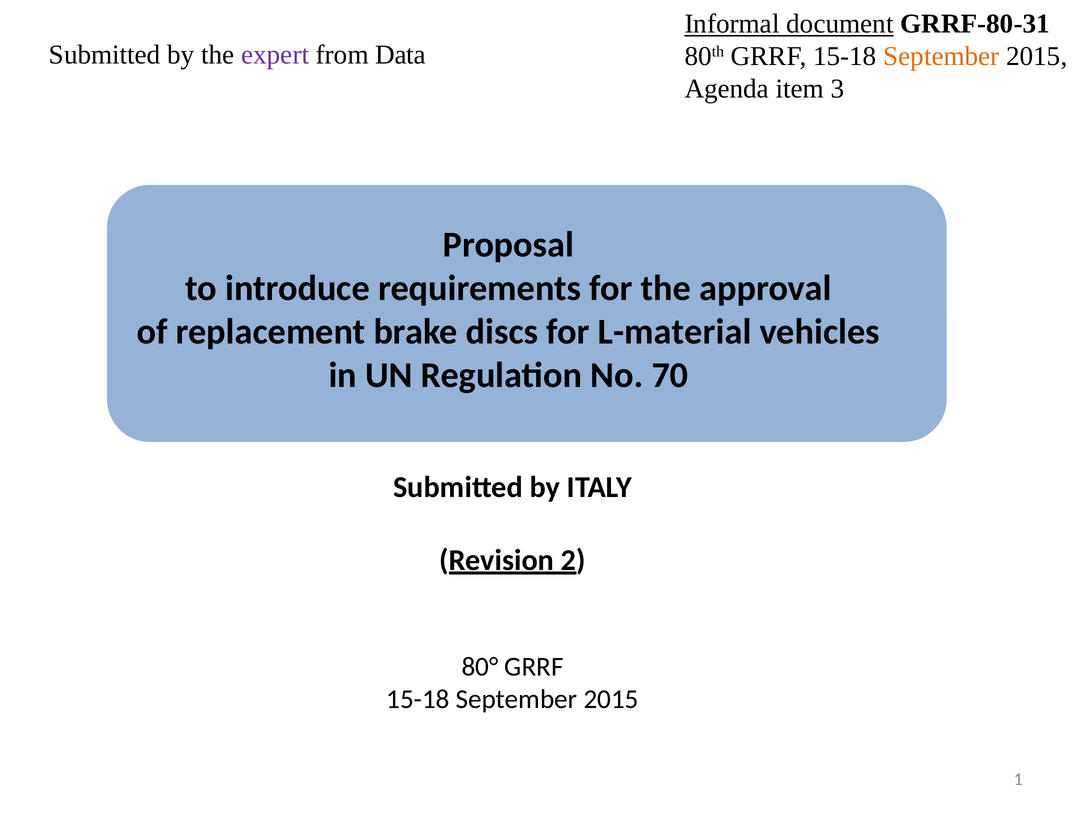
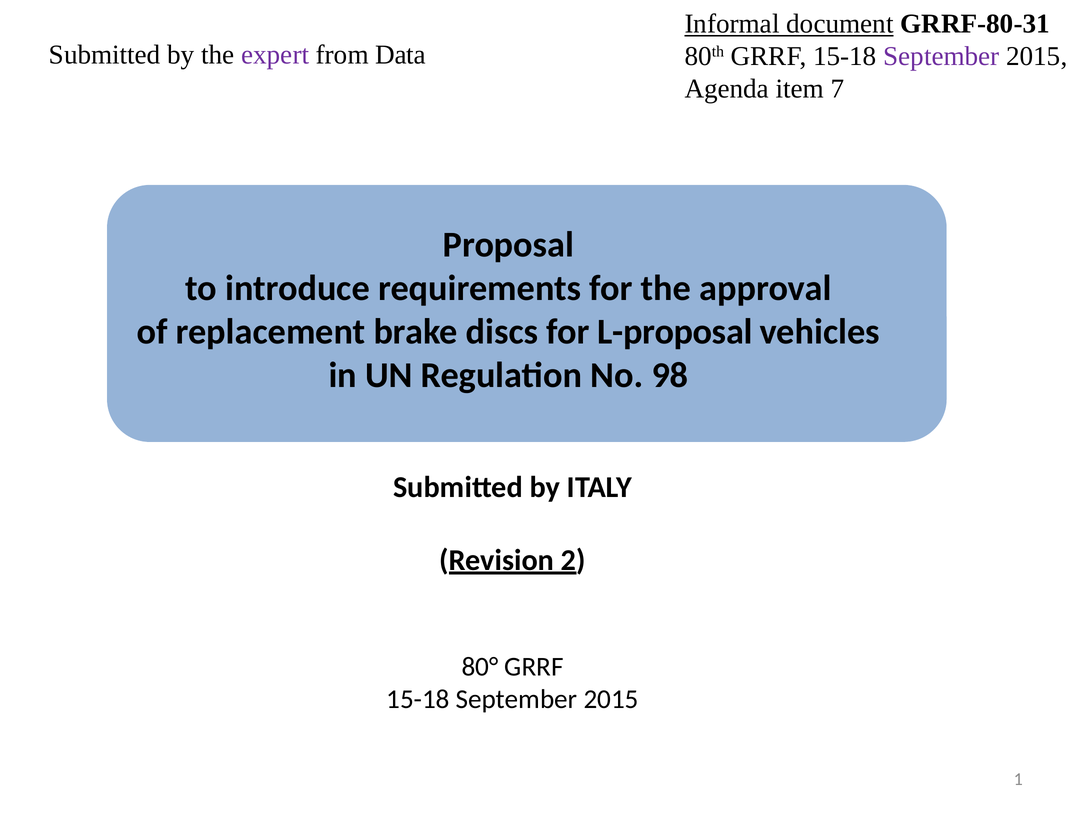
September at (941, 56) colour: orange -> purple
3: 3 -> 7
L-material: L-material -> L-proposal
70: 70 -> 98
